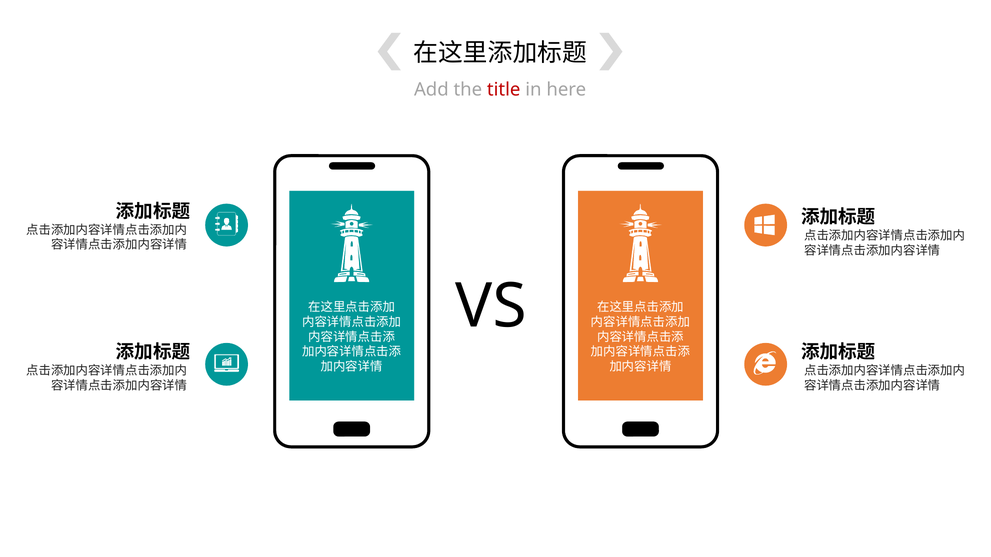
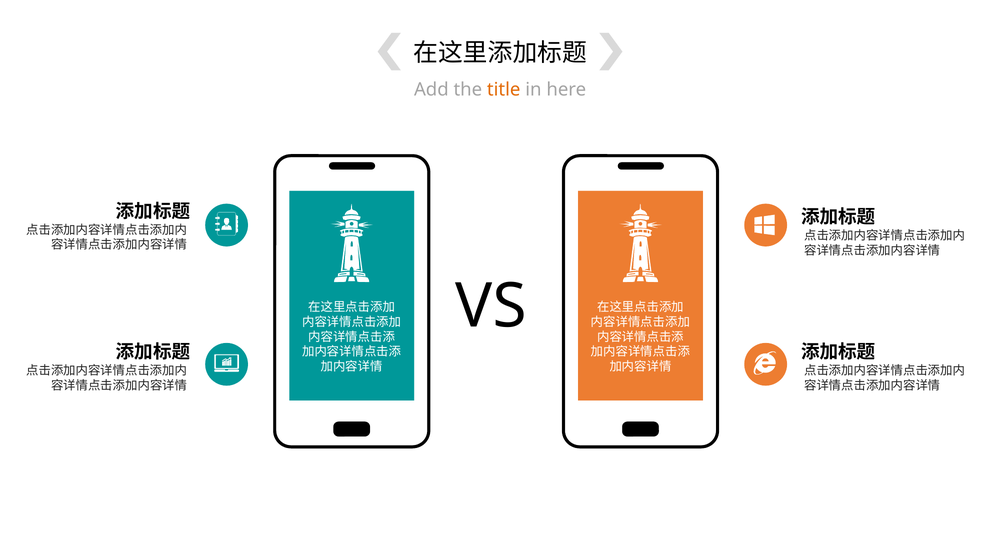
title colour: red -> orange
